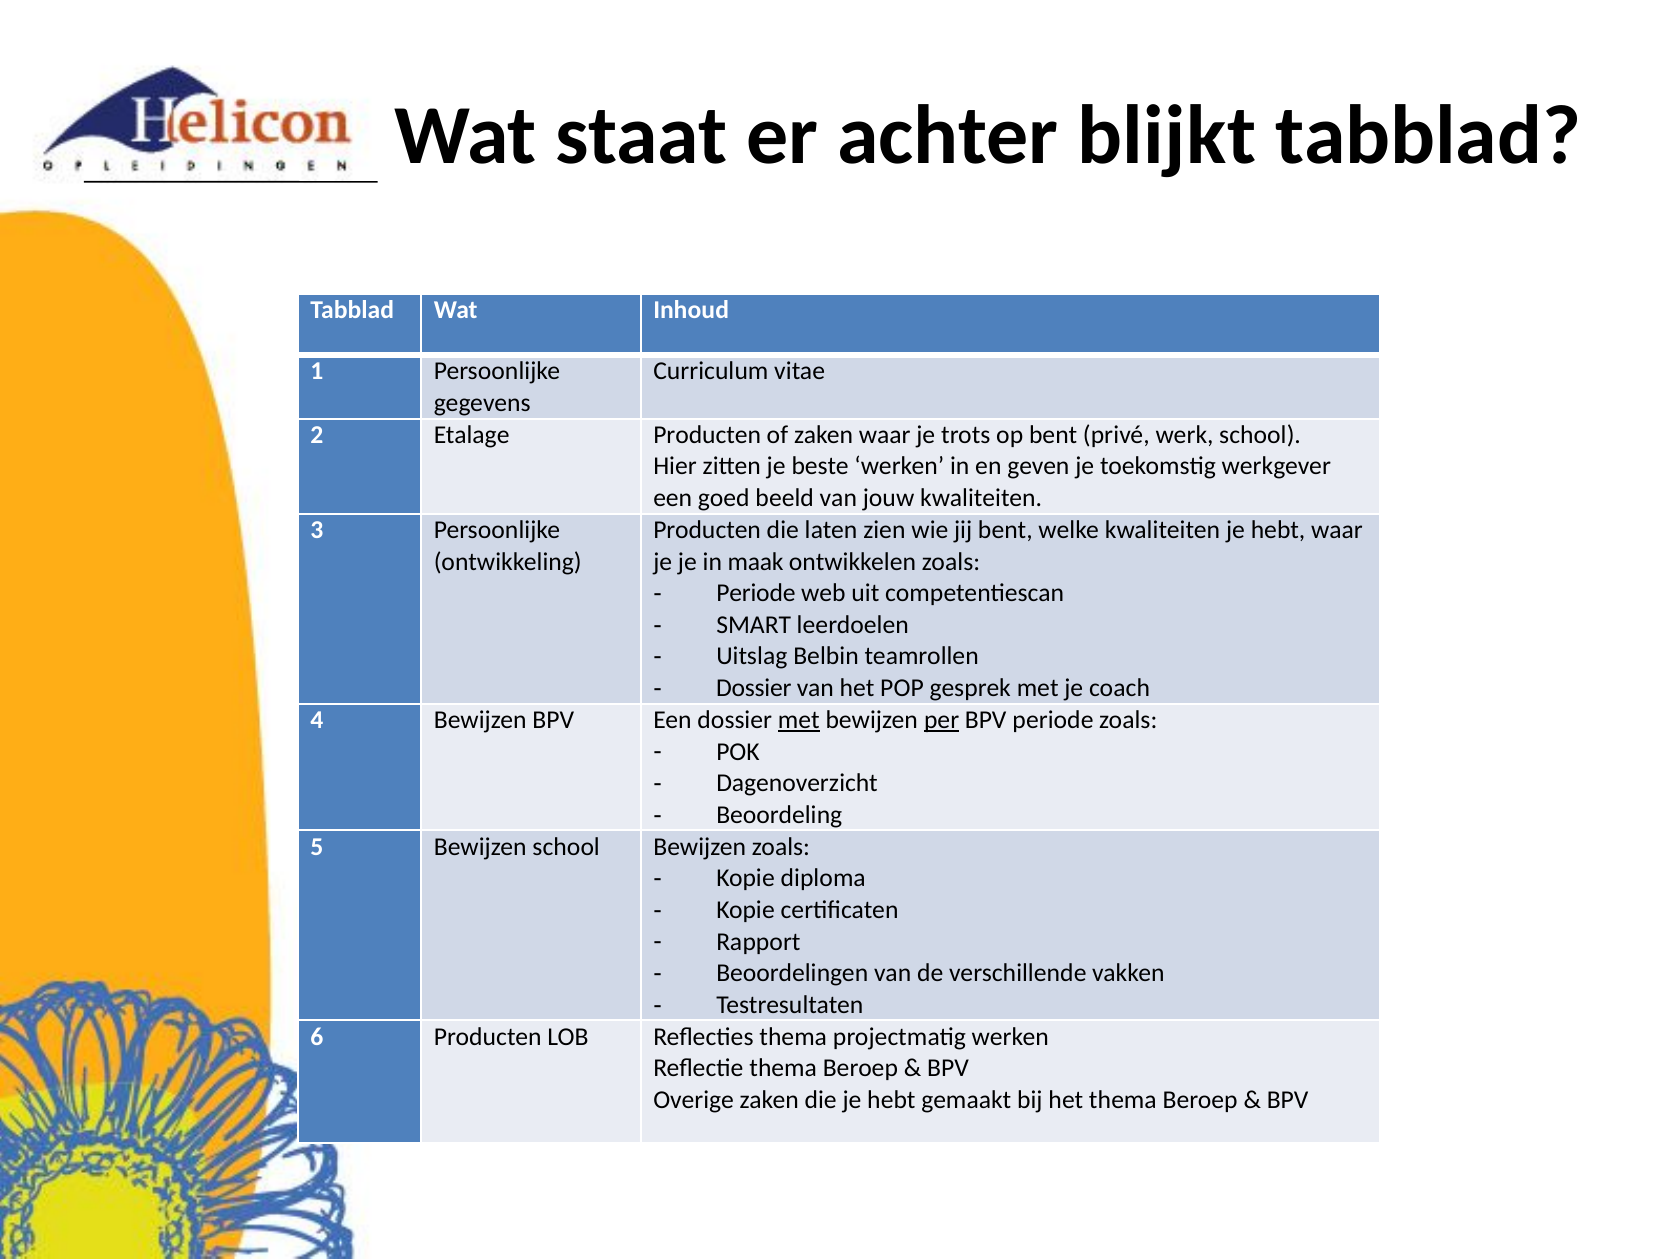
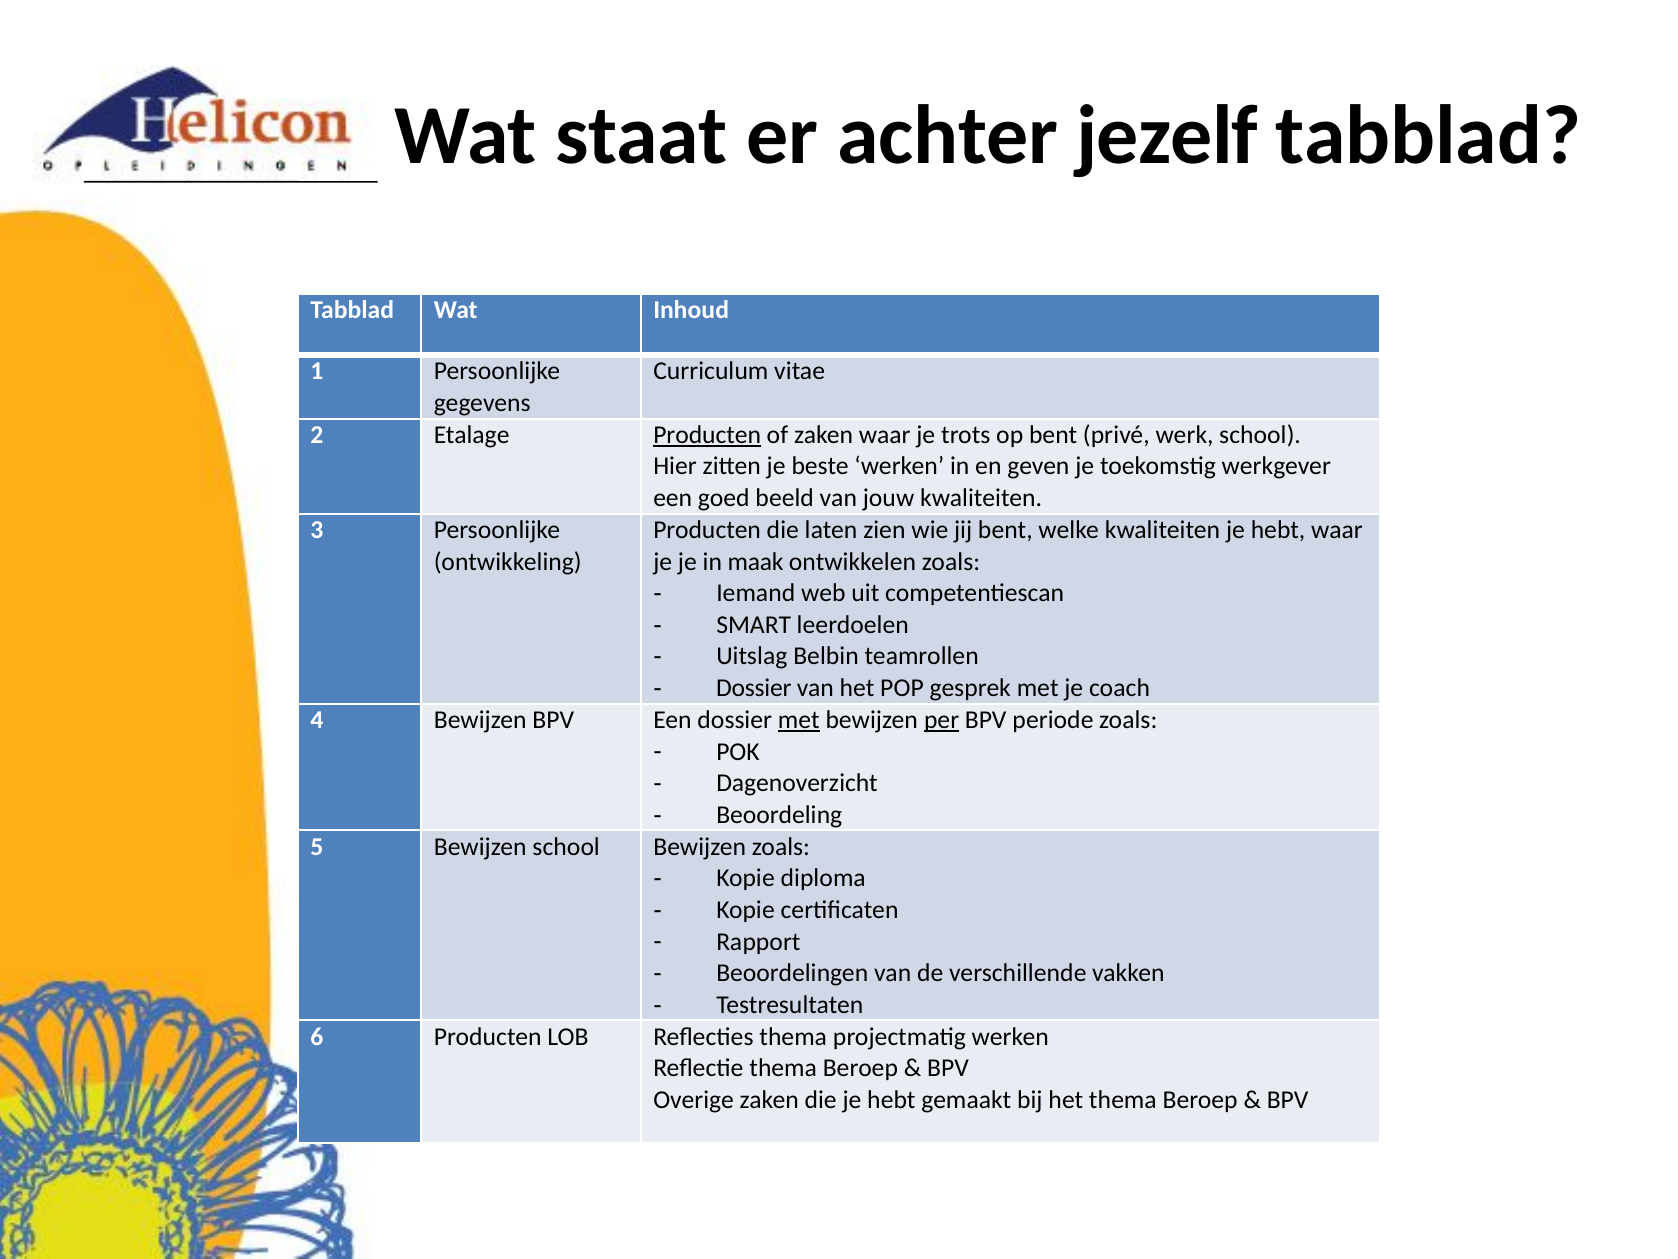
blijkt: blijkt -> jezelf
Producten at (707, 435) underline: none -> present
Periode at (756, 593): Periode -> Iemand
